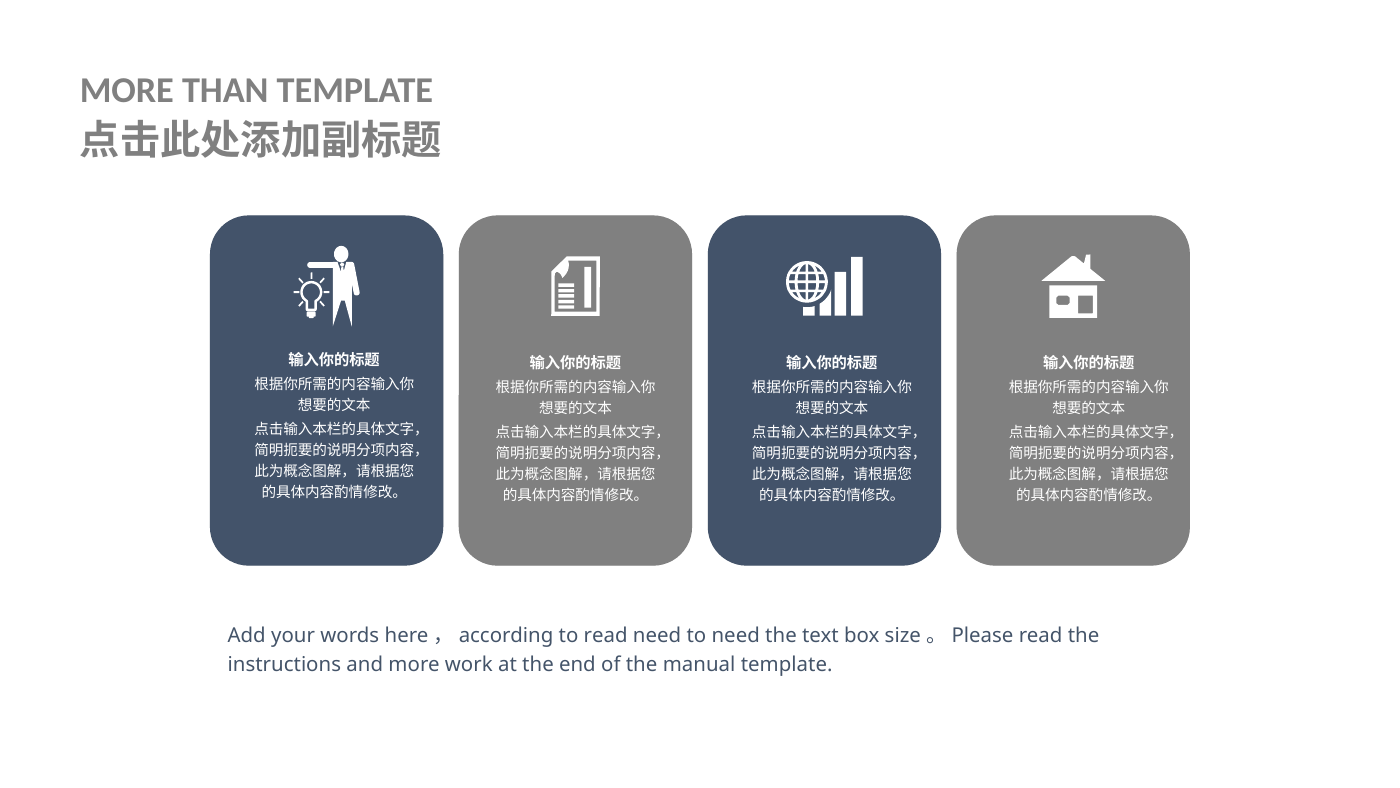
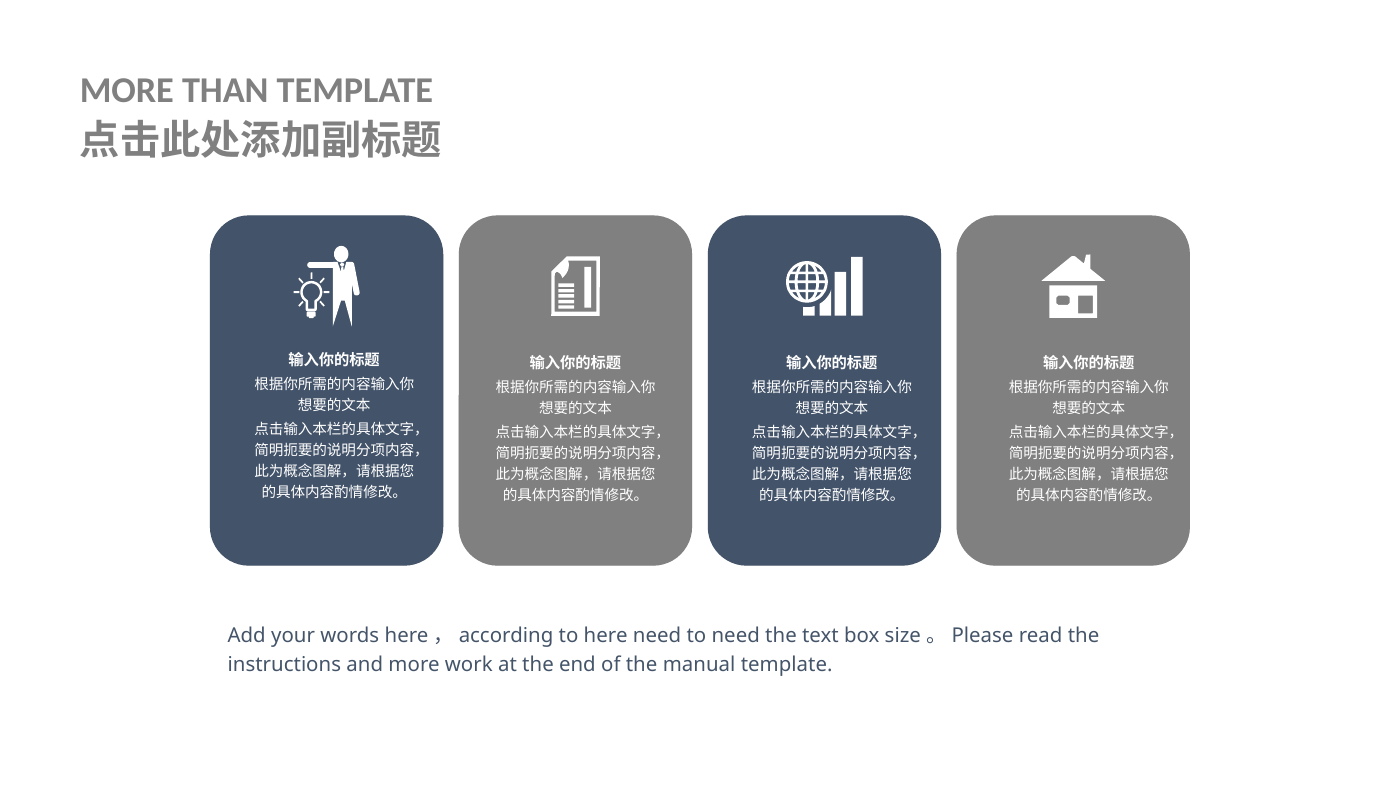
to read: read -> here
